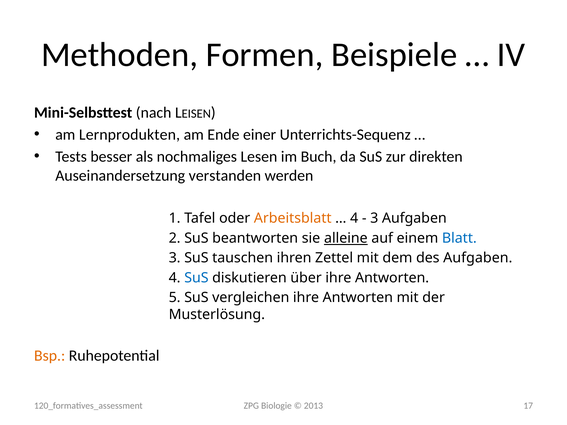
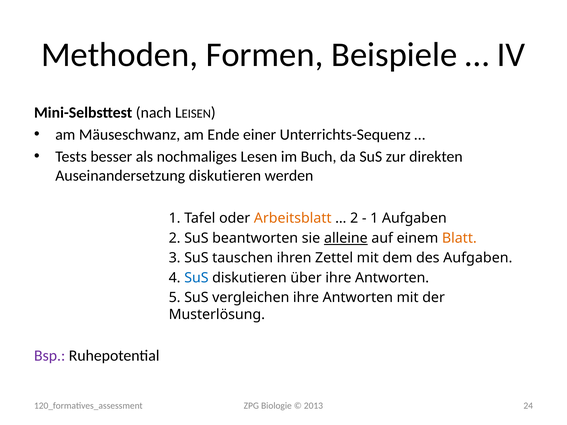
Lernprodukten: Lernprodukten -> Mäuseschwanz
Auseinandersetzung verstanden: verstanden -> diskutieren
4 at (354, 218): 4 -> 2
3 at (374, 218): 3 -> 1
Blatt colour: blue -> orange
Bsp colour: orange -> purple
17: 17 -> 24
